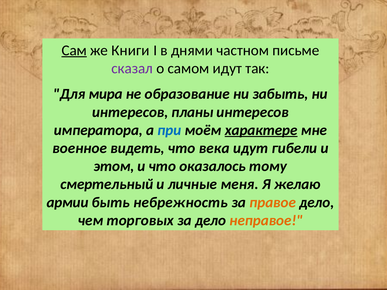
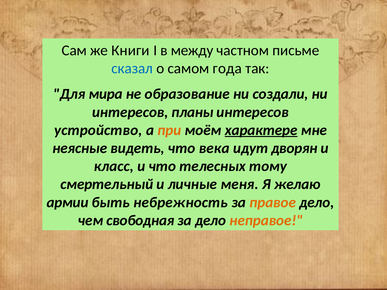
Сам underline: present -> none
днями: днями -> между
сказал colour: purple -> blue
самом идут: идут -> года
забыть: забыть -> создали
императора: императора -> устройство
при colour: blue -> orange
военное: военное -> неясные
гибели: гибели -> дворян
этом: этом -> класс
оказалось: оказалось -> телесных
торговых: торговых -> свободная
